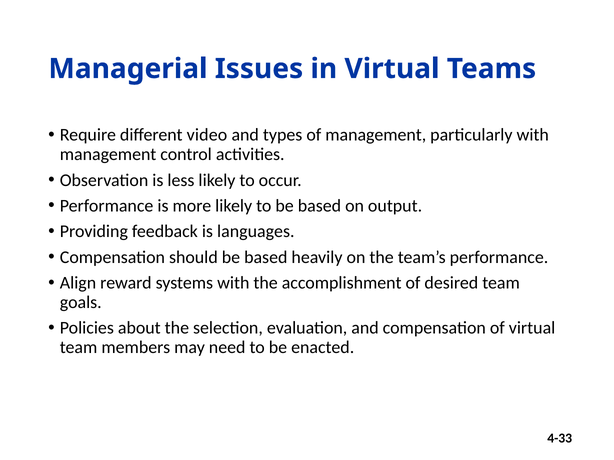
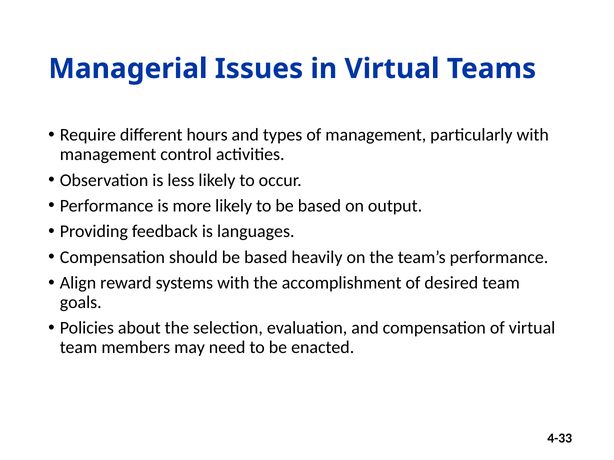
video: video -> hours
